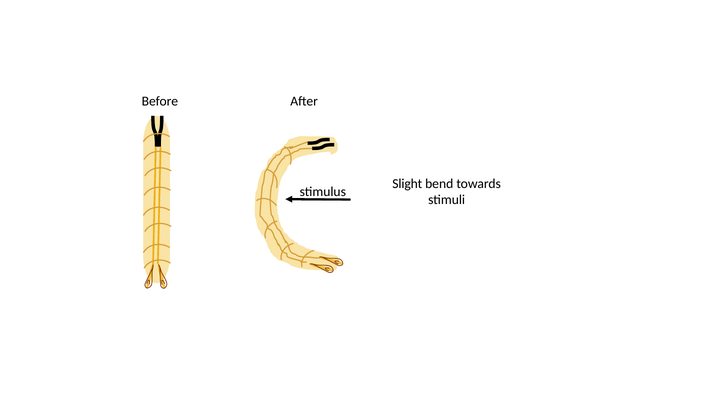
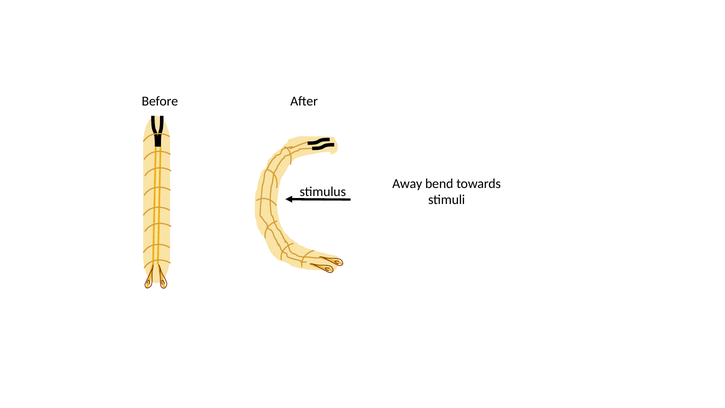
Slight: Slight -> Away
